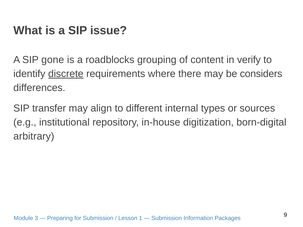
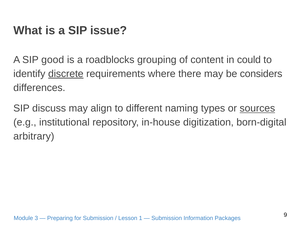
gone: gone -> good
verify: verify -> could
transfer: transfer -> discuss
internal: internal -> naming
sources underline: none -> present
